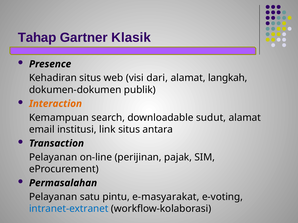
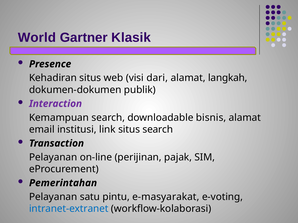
Tahap: Tahap -> World
Interaction colour: orange -> purple
sudut: sudut -> bisnis
situs antara: antara -> search
Permasalahan: Permasalahan -> Pemerintahan
